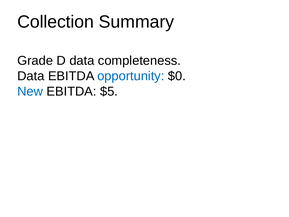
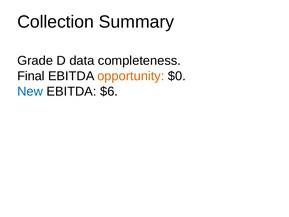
Data at (31, 76): Data -> Final
opportunity colour: blue -> orange
$5: $5 -> $6
